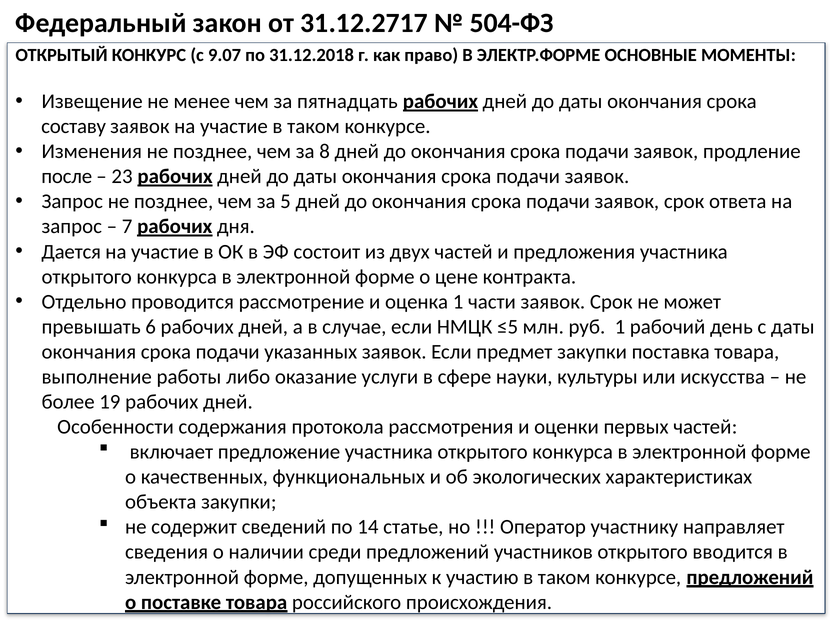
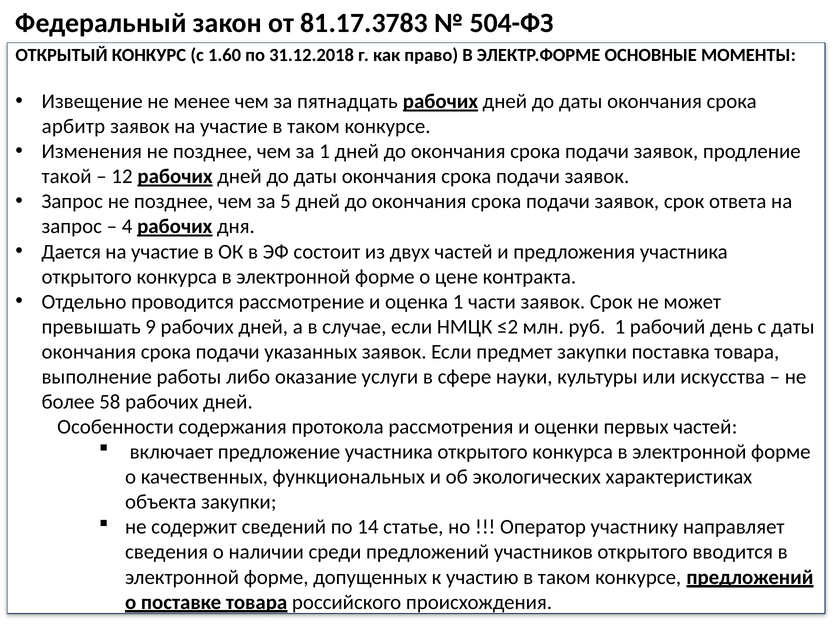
31.12.2717: 31.12.2717 -> 81.17.3783
9.07: 9.07 -> 1.60
составу: составу -> арбитр
за 8: 8 -> 1
после: после -> такой
23: 23 -> 12
7: 7 -> 4
6: 6 -> 9
≤5: ≤5 -> ≤2
19: 19 -> 58
